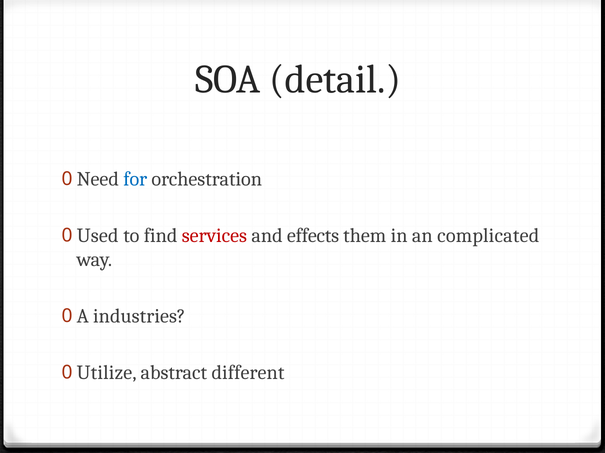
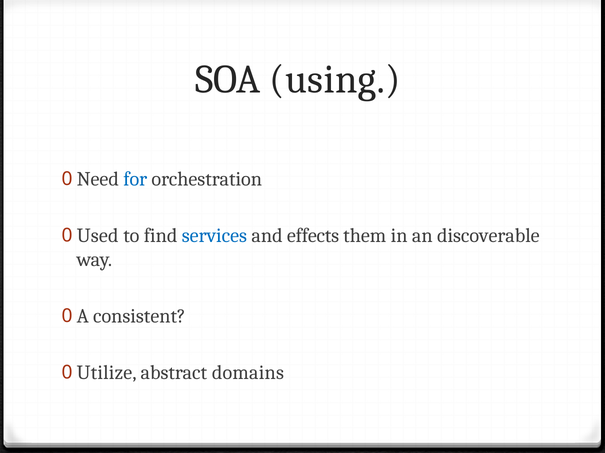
detail: detail -> using
services colour: red -> blue
complicated: complicated -> discoverable
industries: industries -> consistent
different: different -> domains
